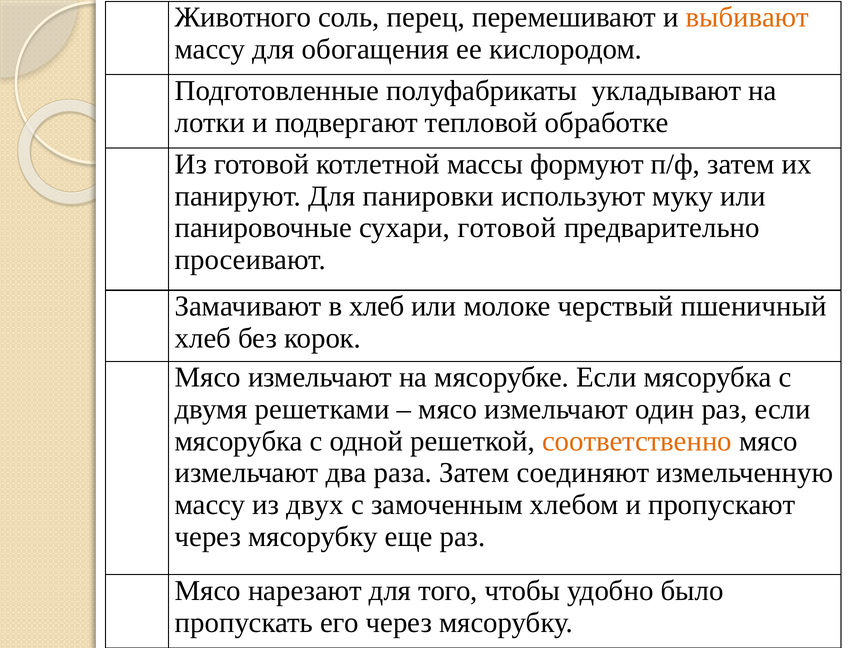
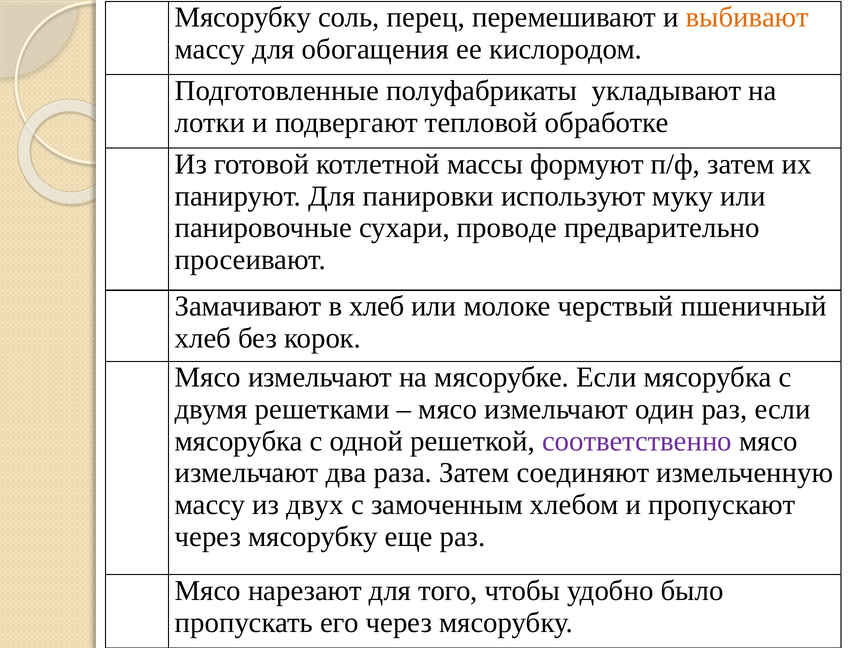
Животного at (243, 17): Животного -> Мясорубку
сухари готовой: готовой -> проводе
соответственно colour: orange -> purple
